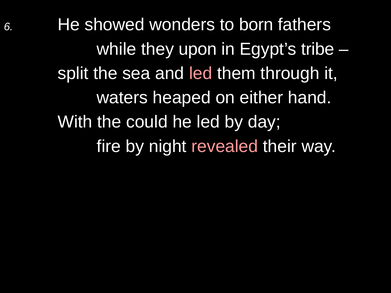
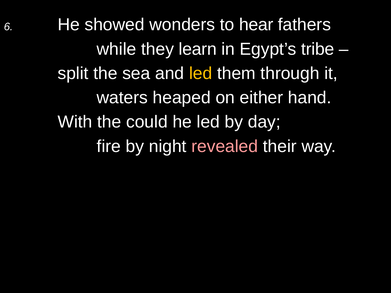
born: born -> hear
upon: upon -> learn
led at (201, 73) colour: pink -> yellow
